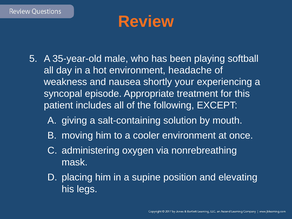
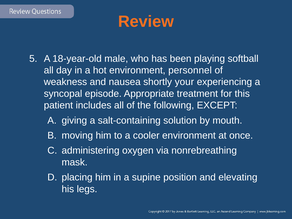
35-year-old: 35-year-old -> 18-year-old
headache: headache -> personnel
